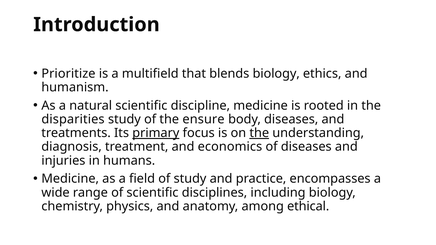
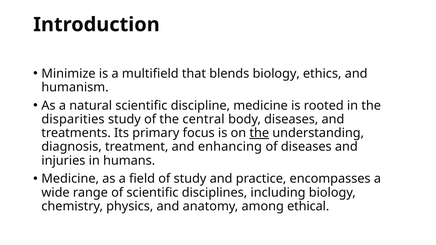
Prioritize: Prioritize -> Minimize
ensure: ensure -> central
primary underline: present -> none
economics: economics -> enhancing
